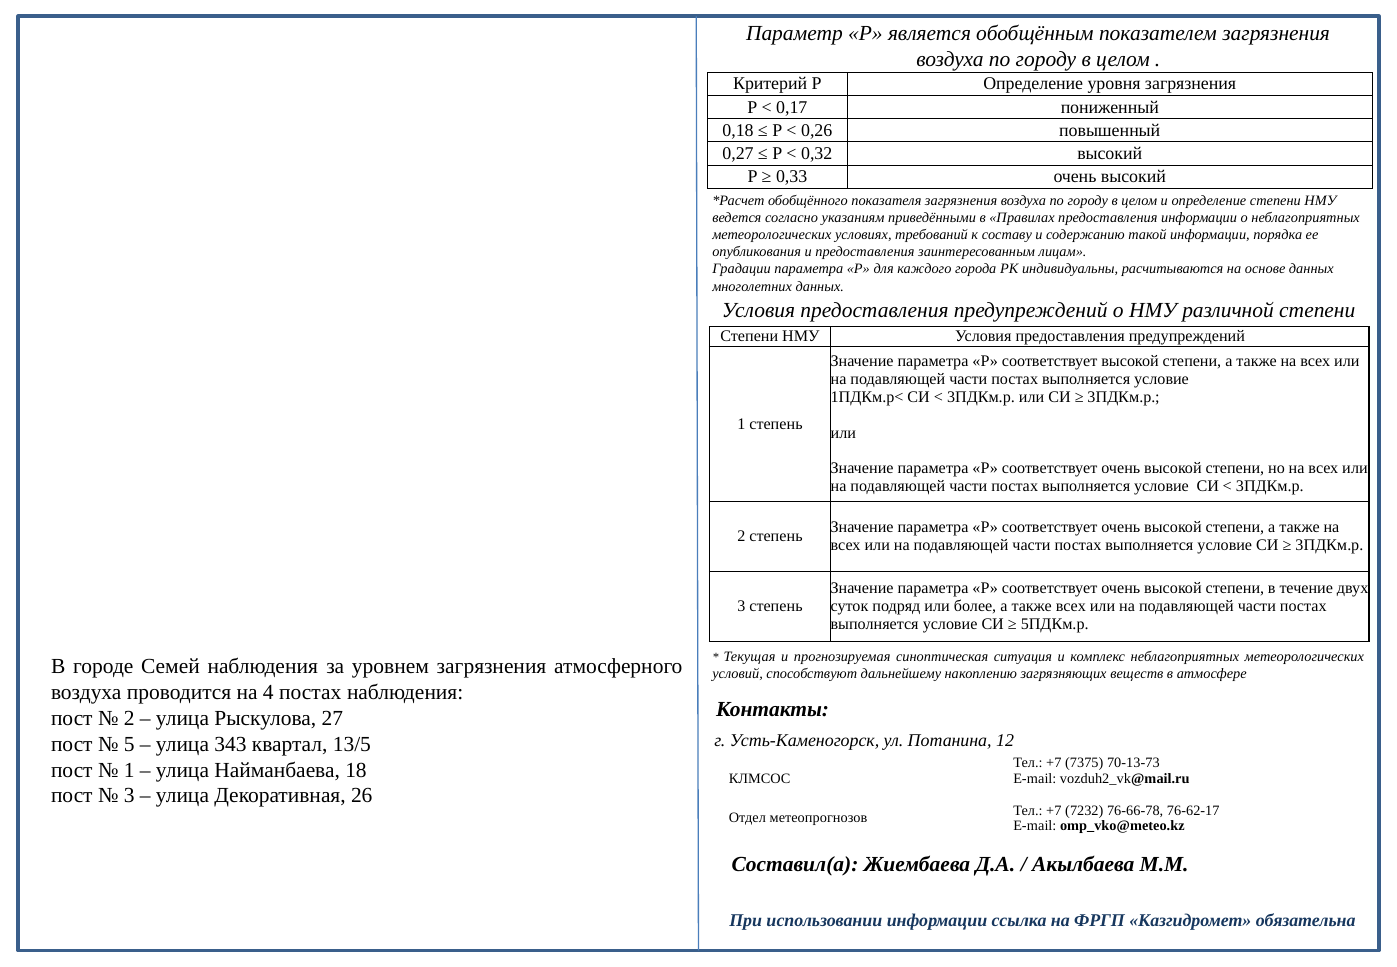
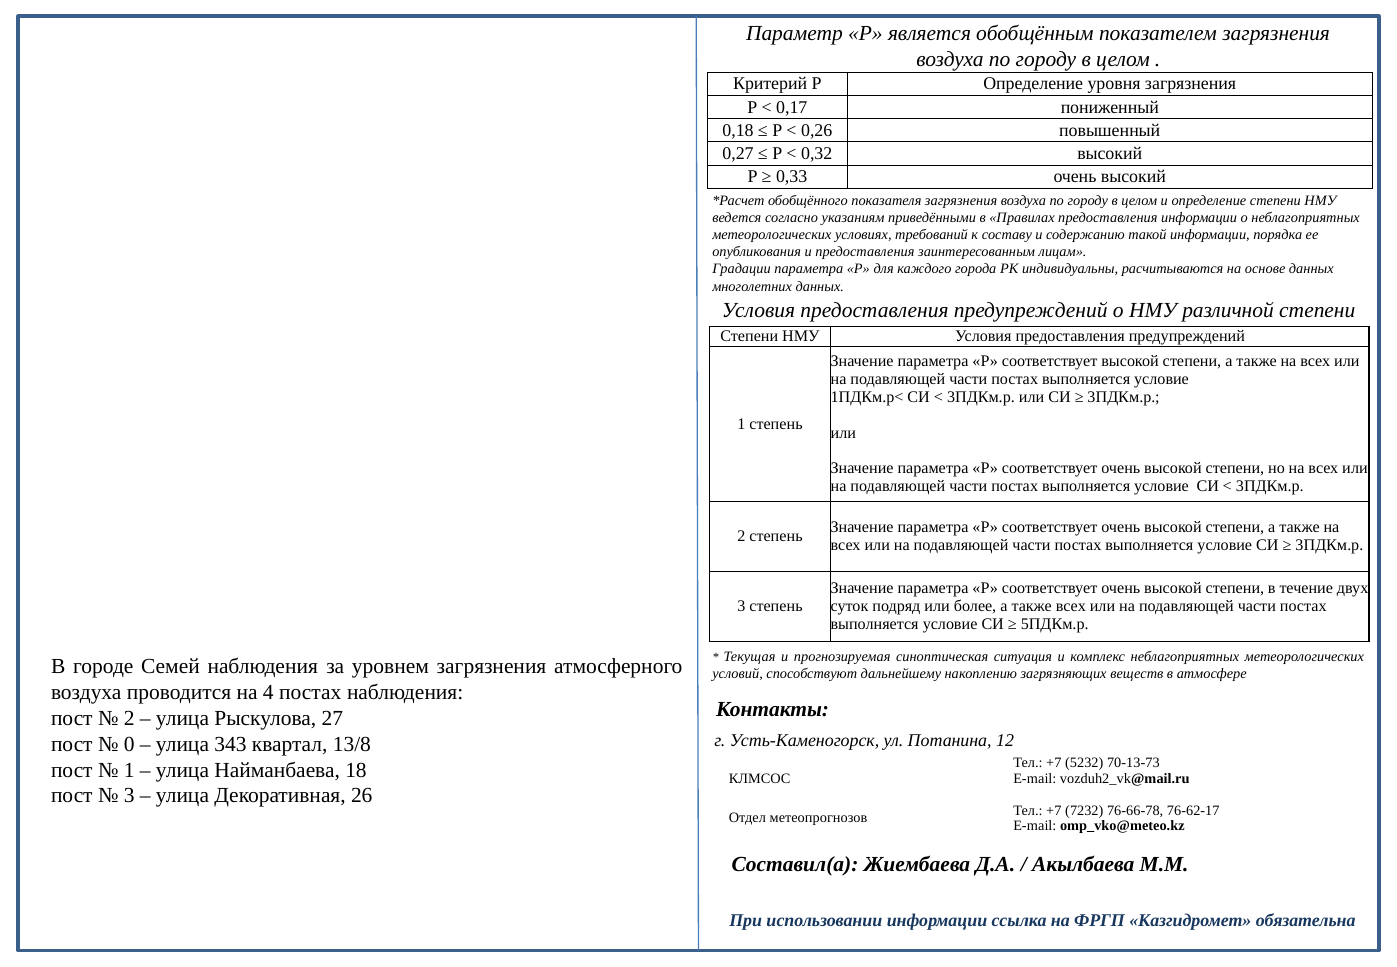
5: 5 -> 0
13/5: 13/5 -> 13/8
7375: 7375 -> 5232
